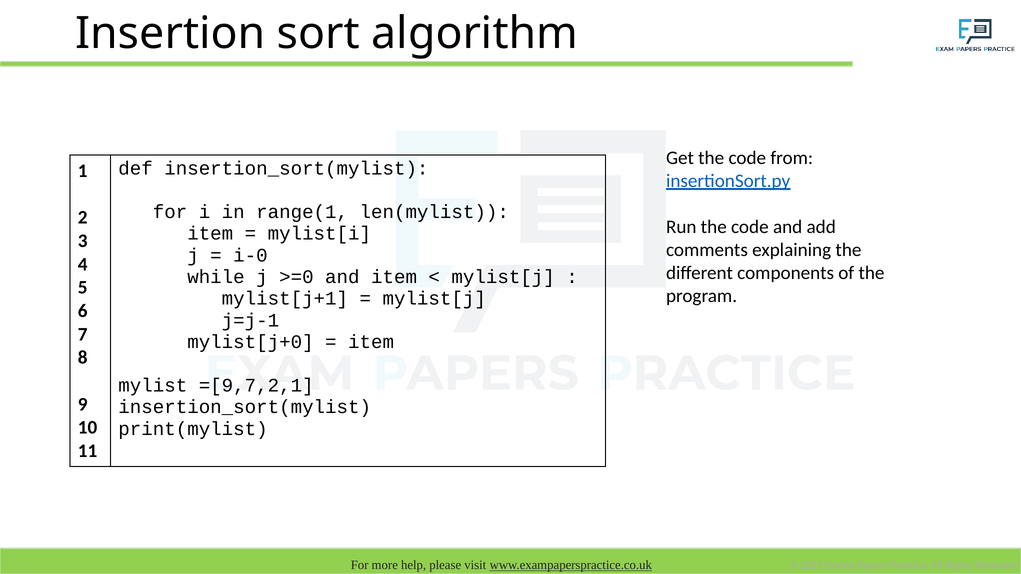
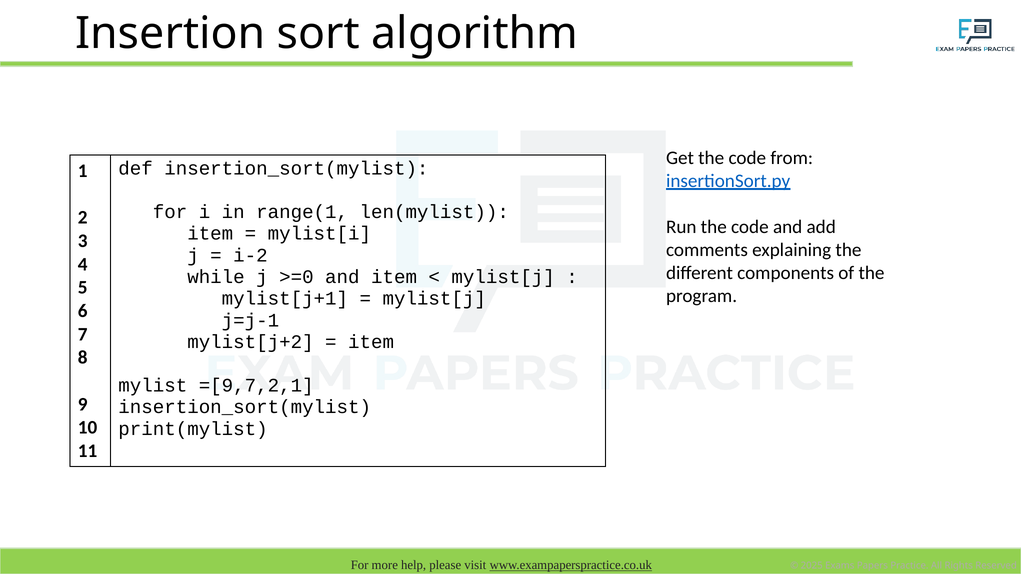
i-0: i-0 -> i-2
mylist[j+0: mylist[j+0 -> mylist[j+2
